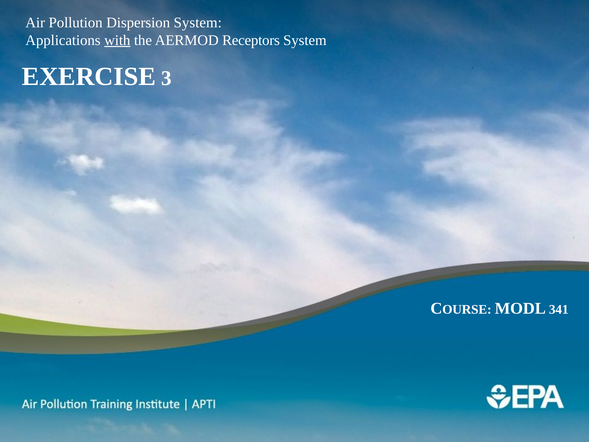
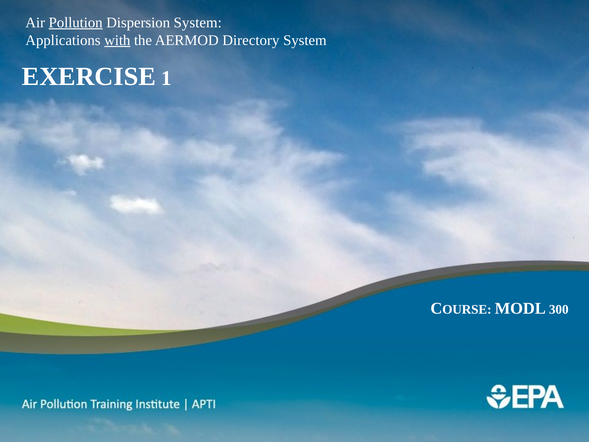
Pollution underline: none -> present
Receptors: Receptors -> Directory
3: 3 -> 1
341: 341 -> 300
